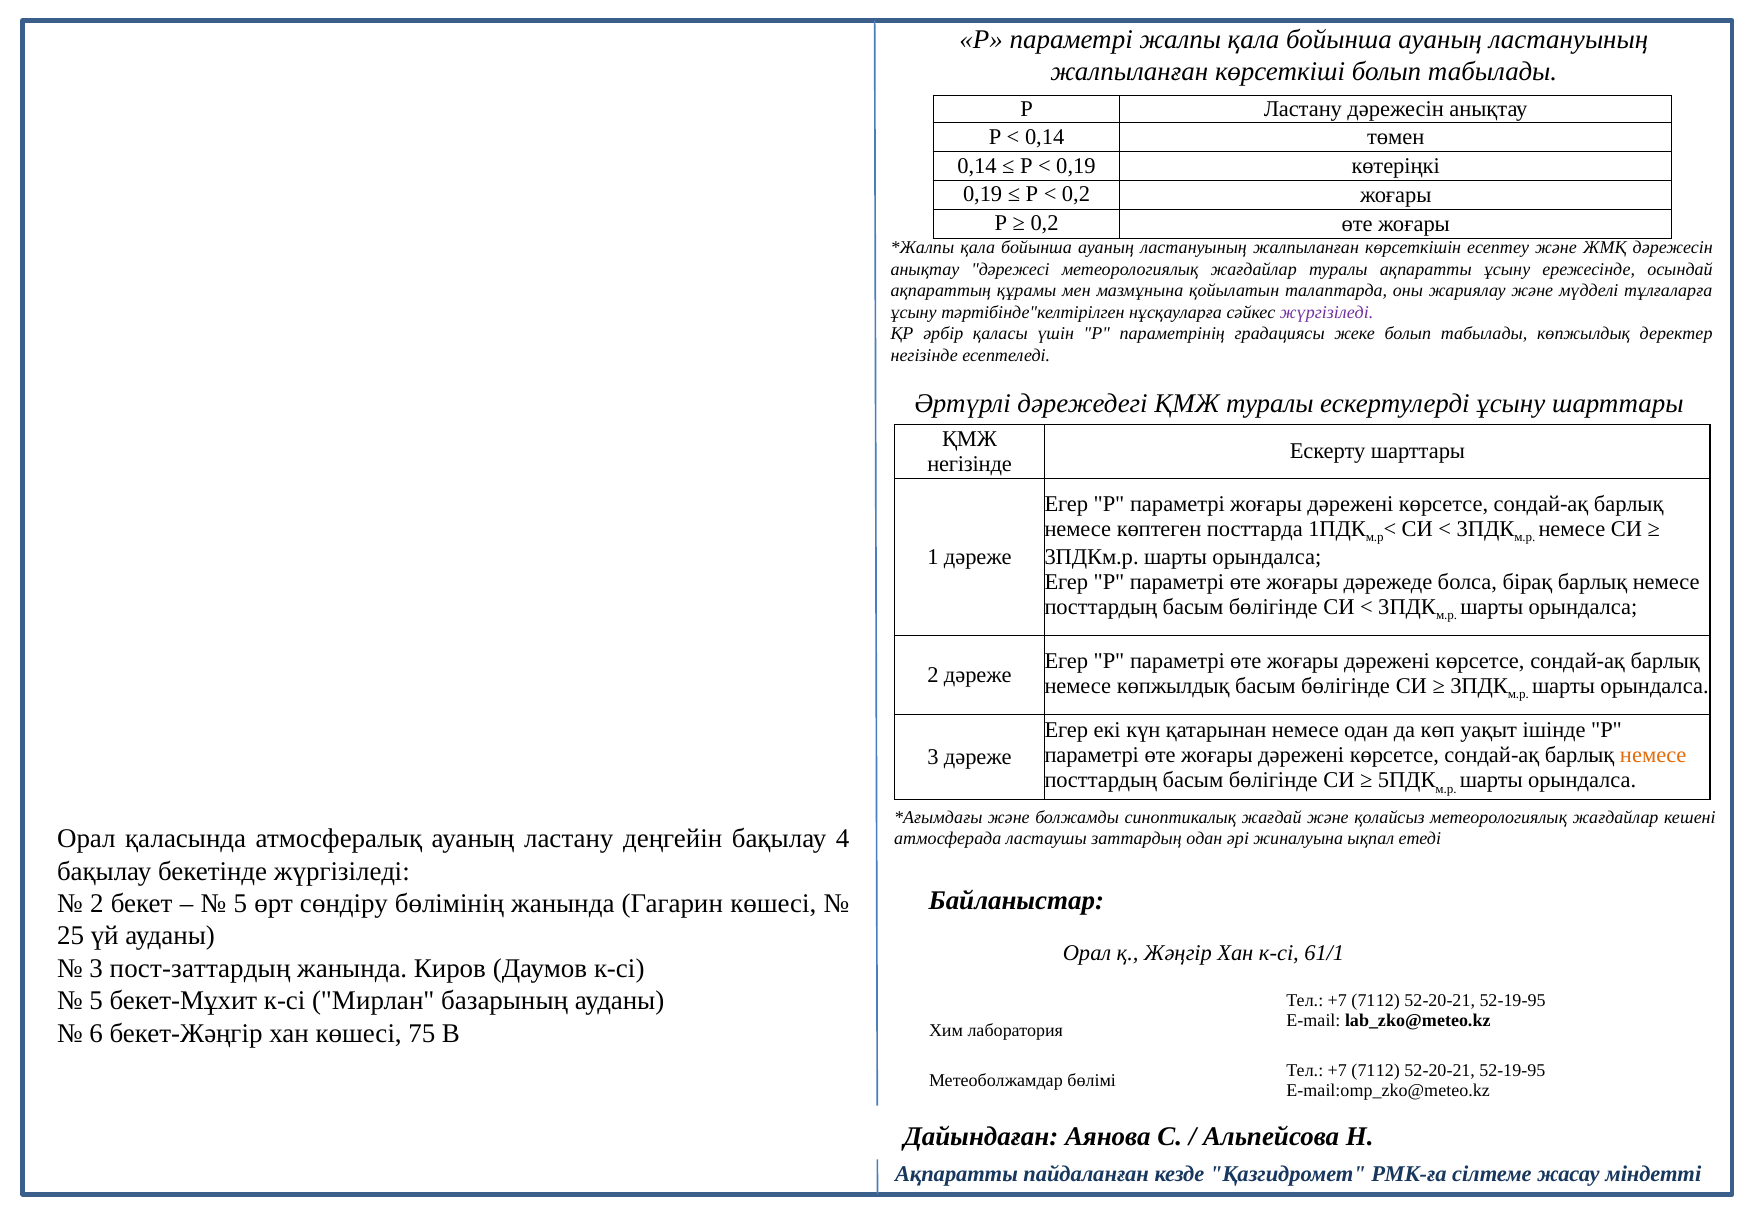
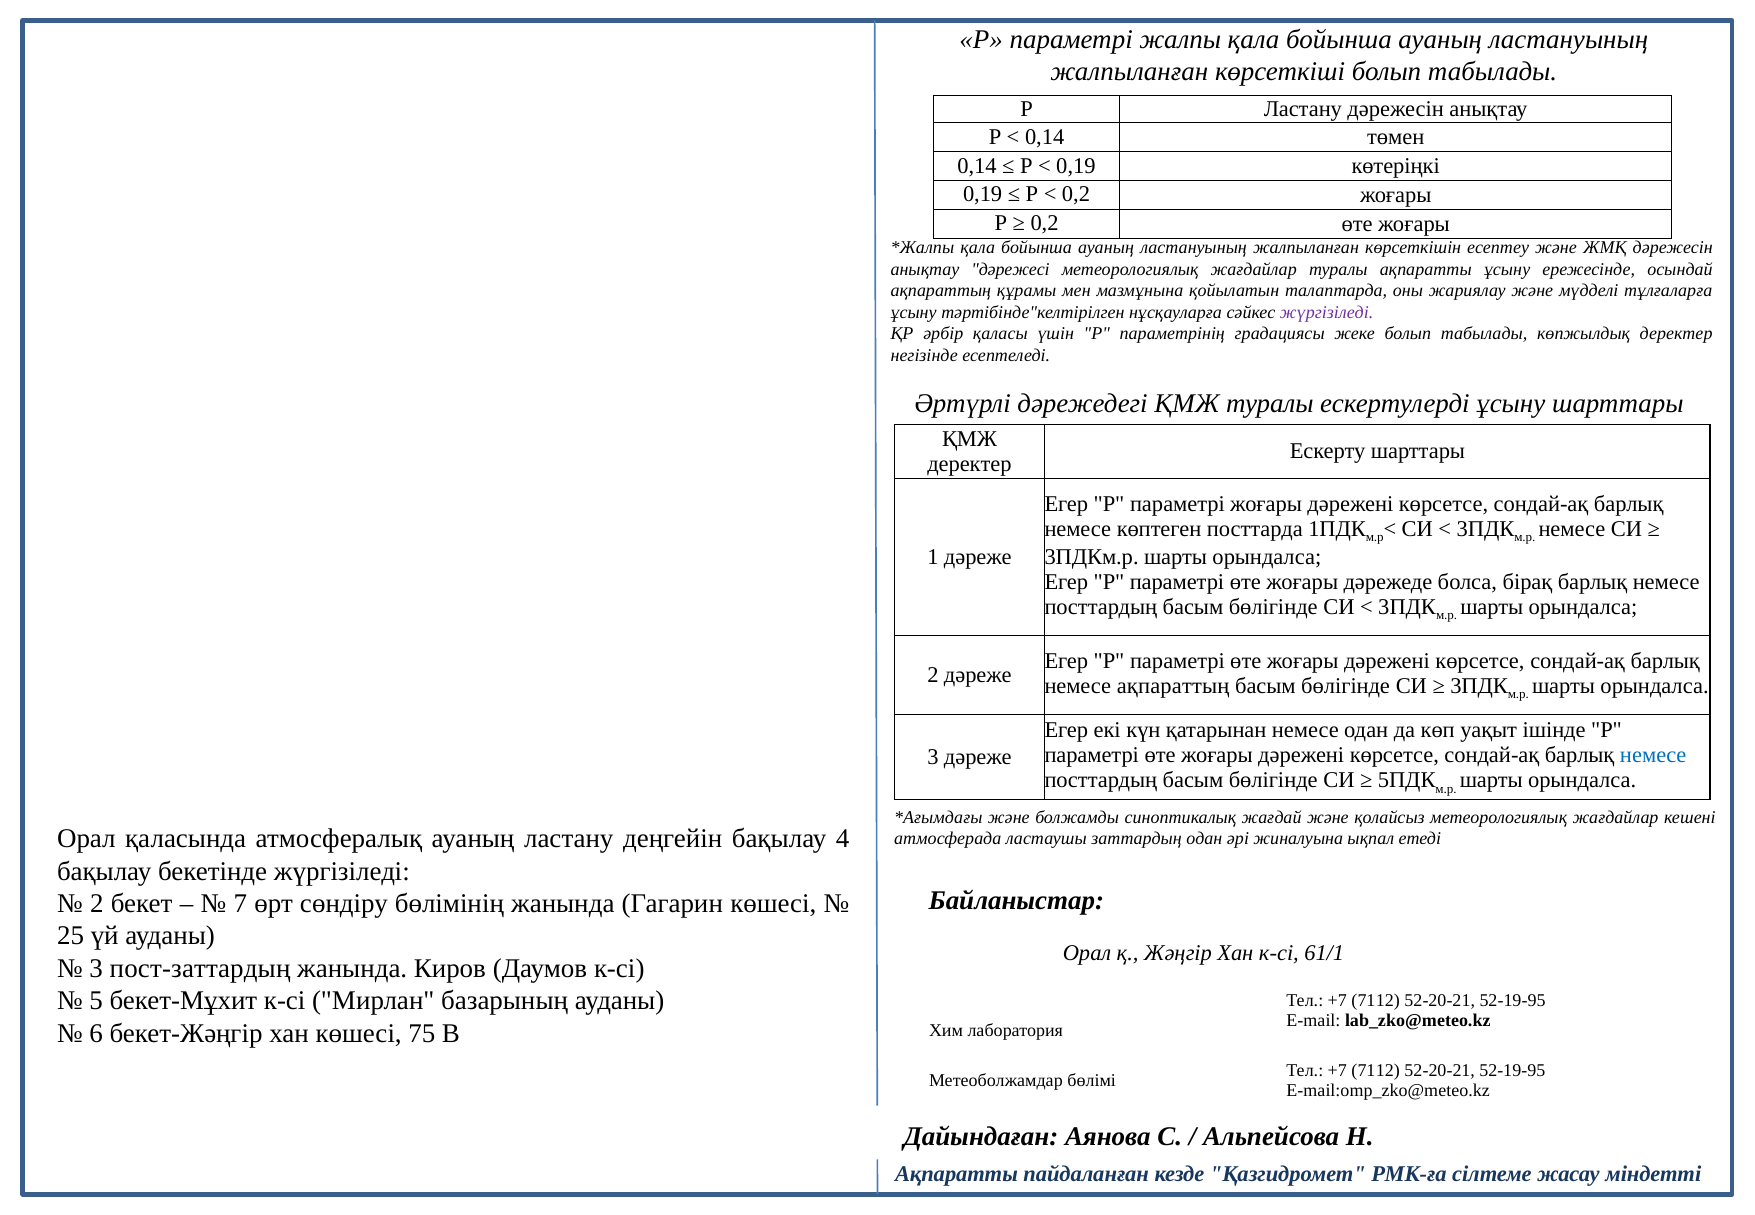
негізінде at (970, 464): негізінде -> деректер
немесе көпжылдық: көпжылдық -> ақпараттың
немесе at (1653, 755) colour: orange -> blue
5 at (240, 904): 5 -> 7
